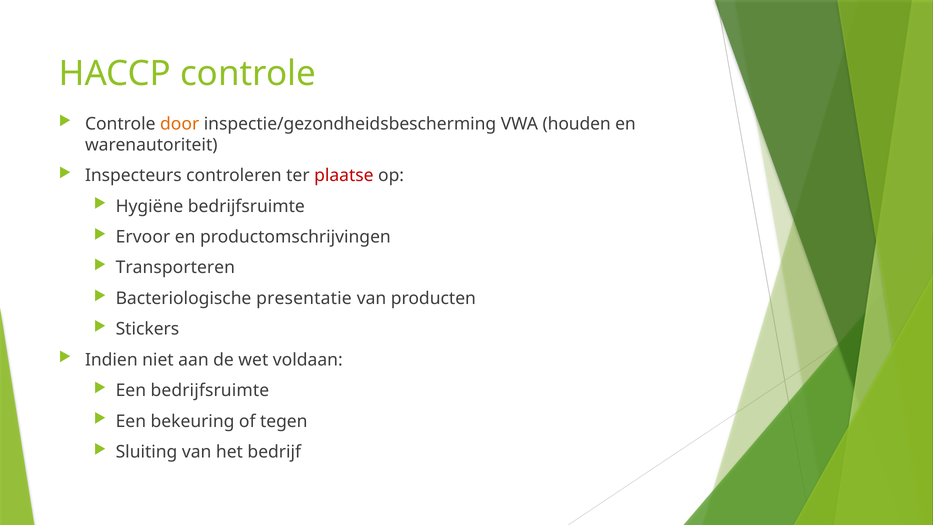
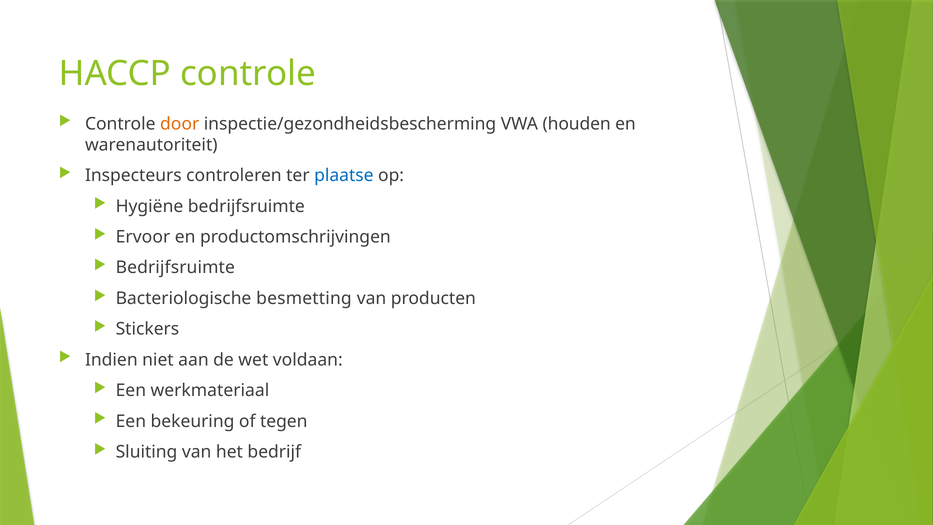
plaatse colour: red -> blue
Transporteren at (175, 268): Transporteren -> Bedrijfsruimte
presentatie: presentatie -> besmetting
Een bedrijfsruimte: bedrijfsruimte -> werkmateriaal
